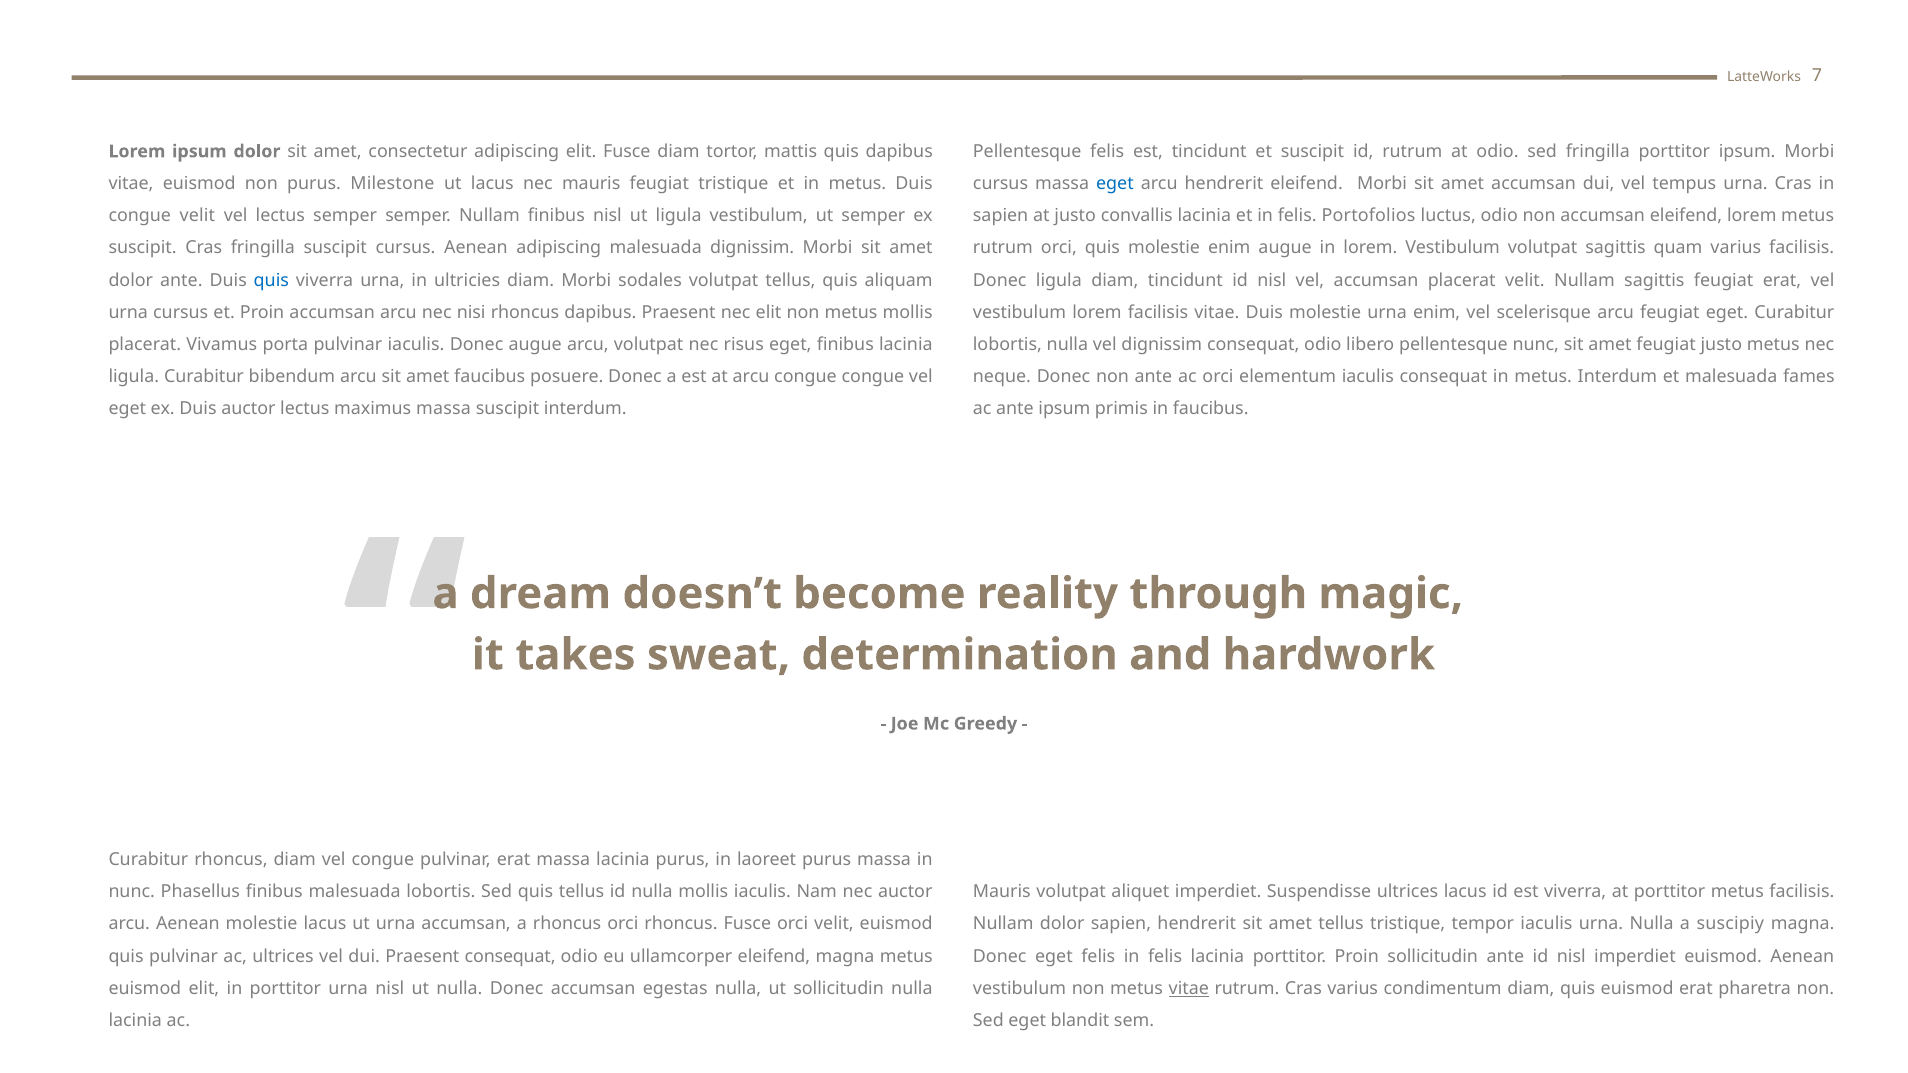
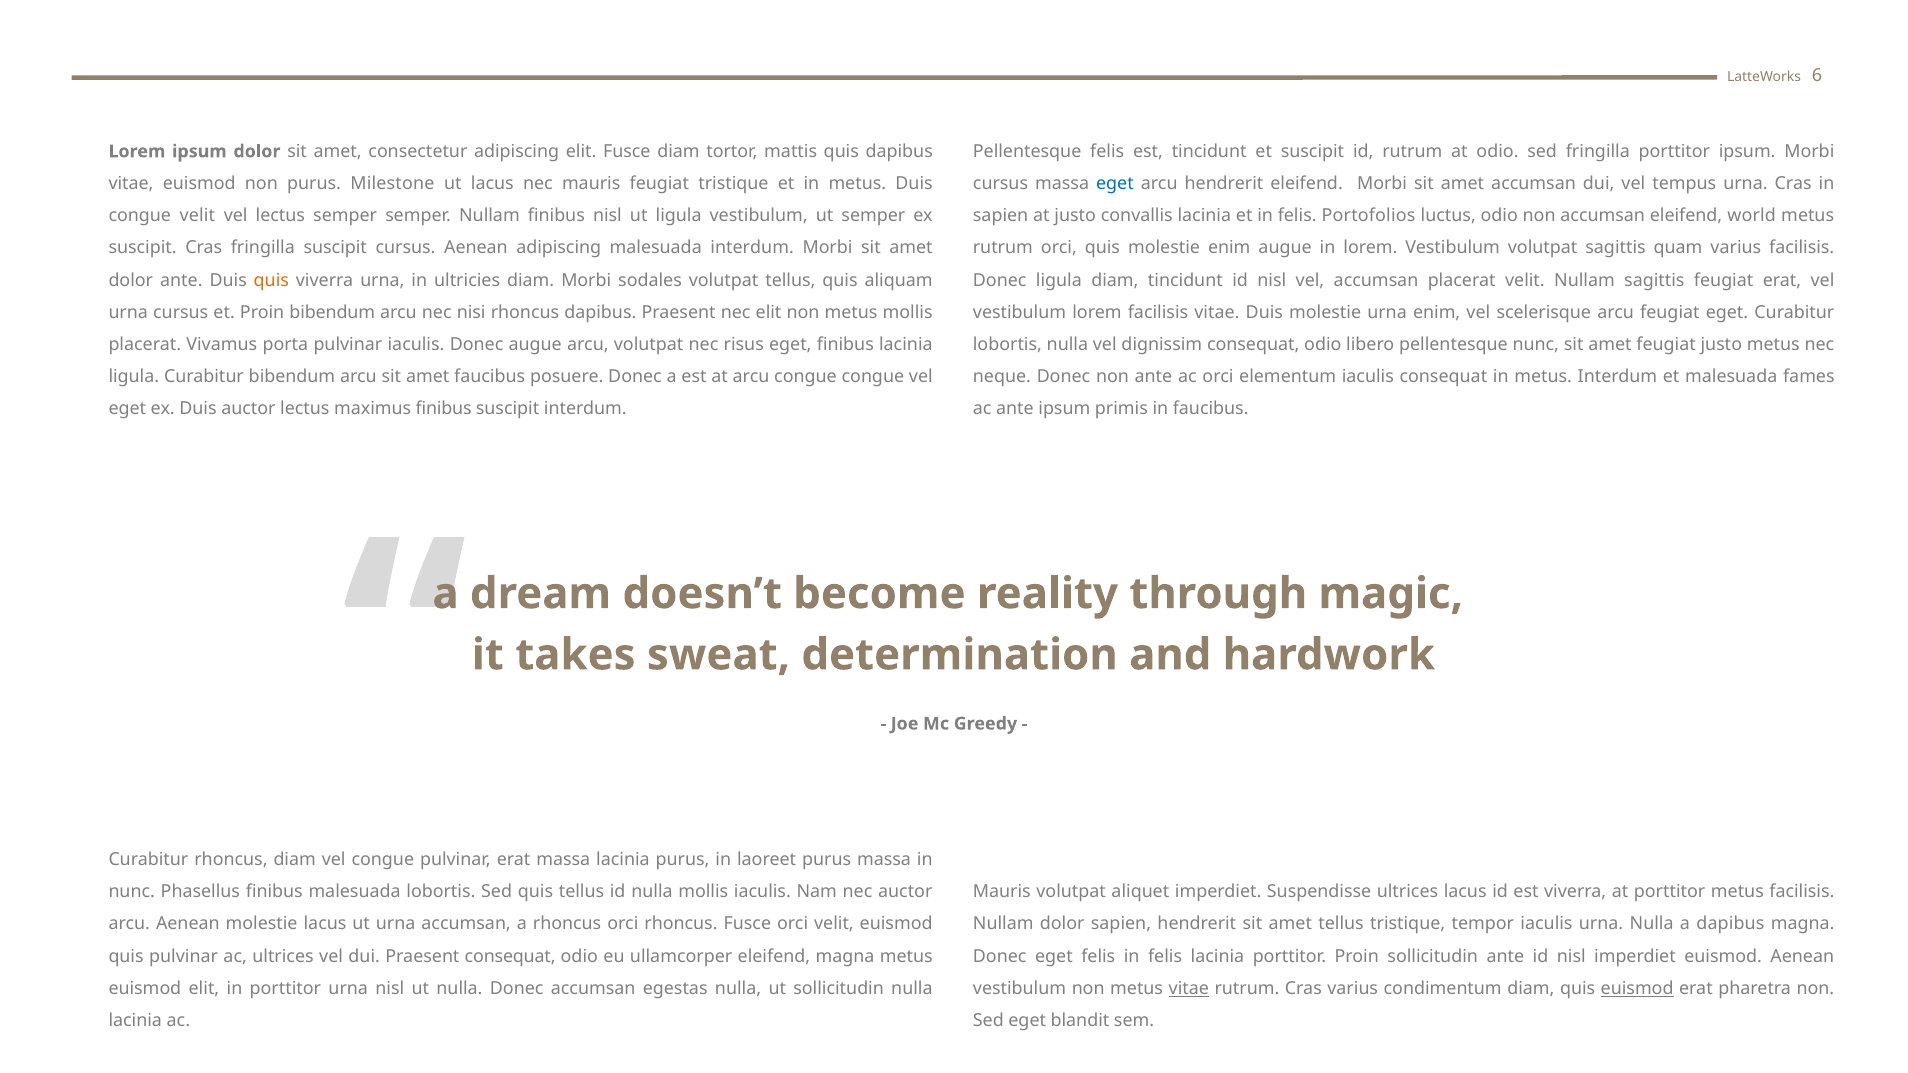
7: 7 -> 6
eleifend lorem: lorem -> world
malesuada dignissim: dignissim -> interdum
quis at (271, 280) colour: blue -> orange
Proin accumsan: accumsan -> bibendum
maximus massa: massa -> finibus
a suscipiy: suscipiy -> dapibus
euismod at (1637, 988) underline: none -> present
